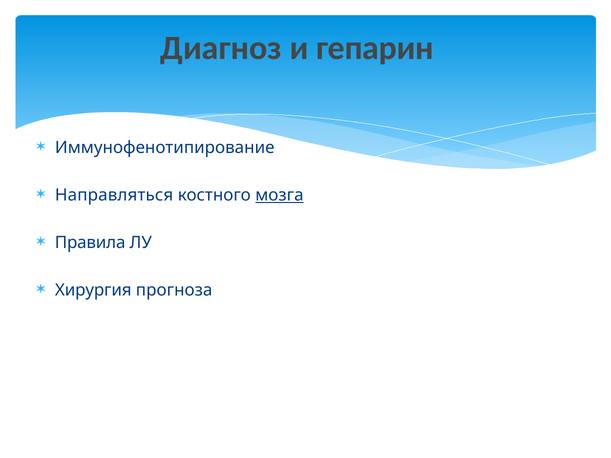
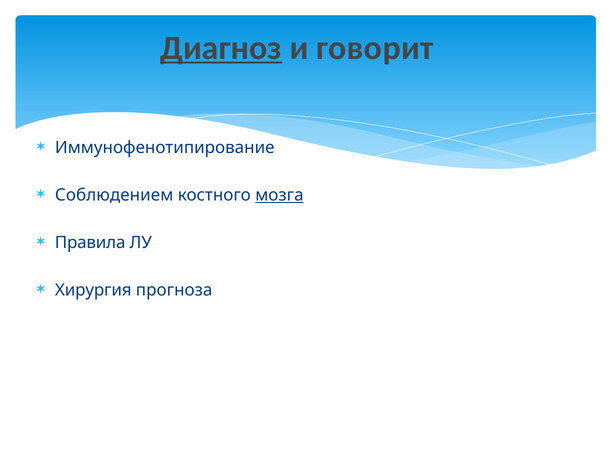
Диагноз underline: none -> present
гепарин: гепарин -> говорит
Направляться: Направляться -> Соблюдением
